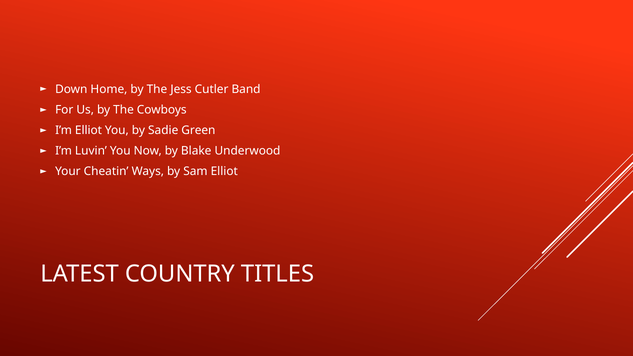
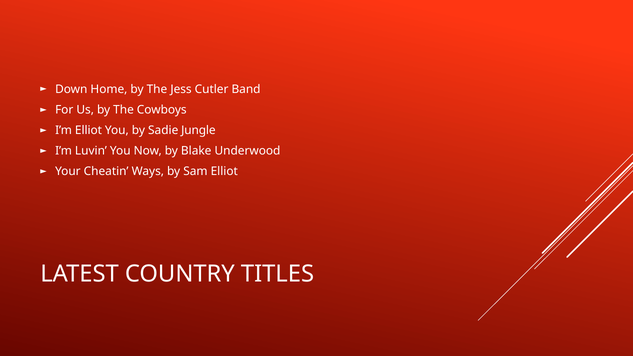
Green: Green -> Jungle
